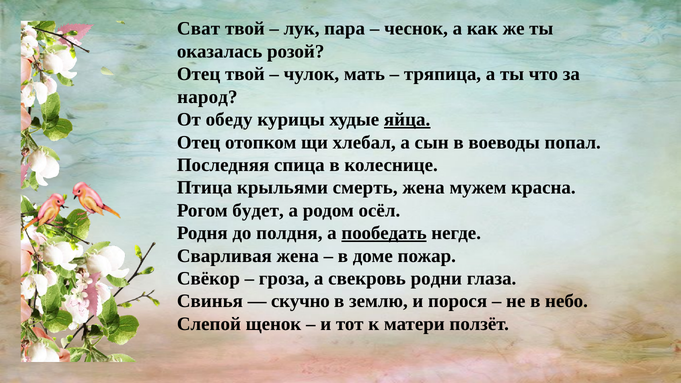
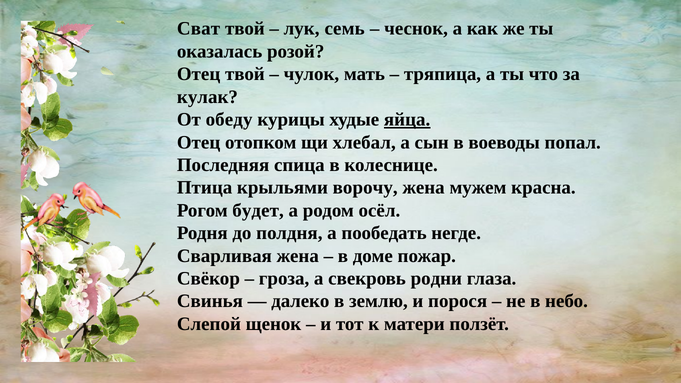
пара: пара -> семь
народ: народ -> кулак
смерть: смерть -> ворочу
пообедать underline: present -> none
скучно: скучно -> далеко
